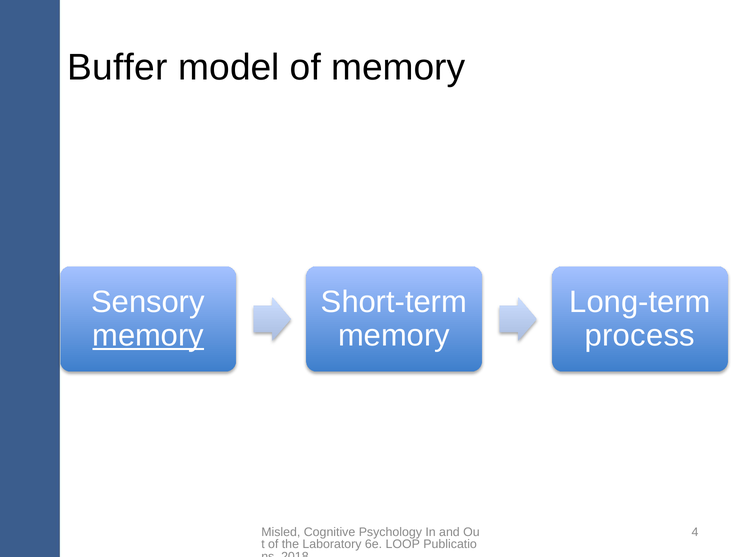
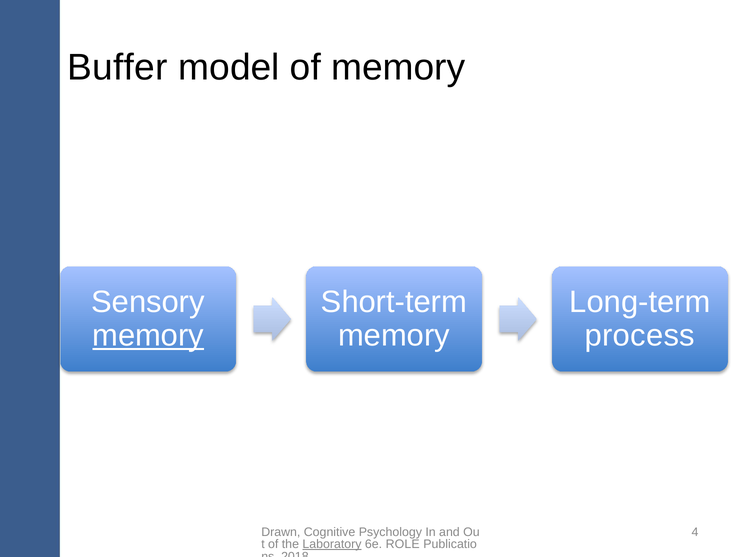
Misled: Misled -> Drawn
Laboratory underline: none -> present
LOOP: LOOP -> ROLE
